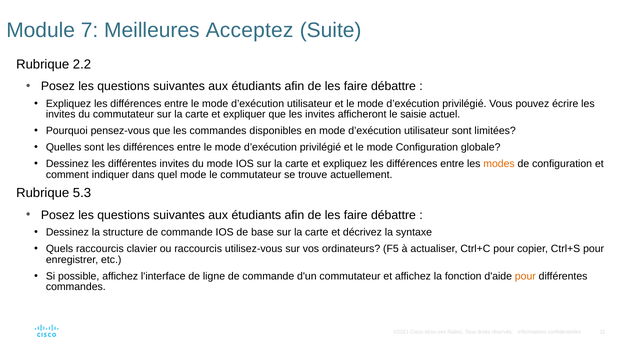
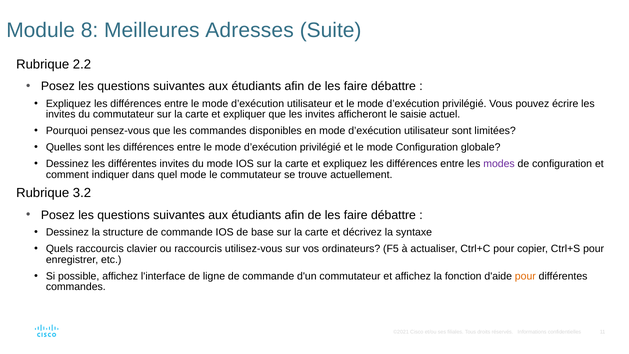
7: 7 -> 8
Acceptez: Acceptez -> Adresses
modes colour: orange -> purple
5.3: 5.3 -> 3.2
